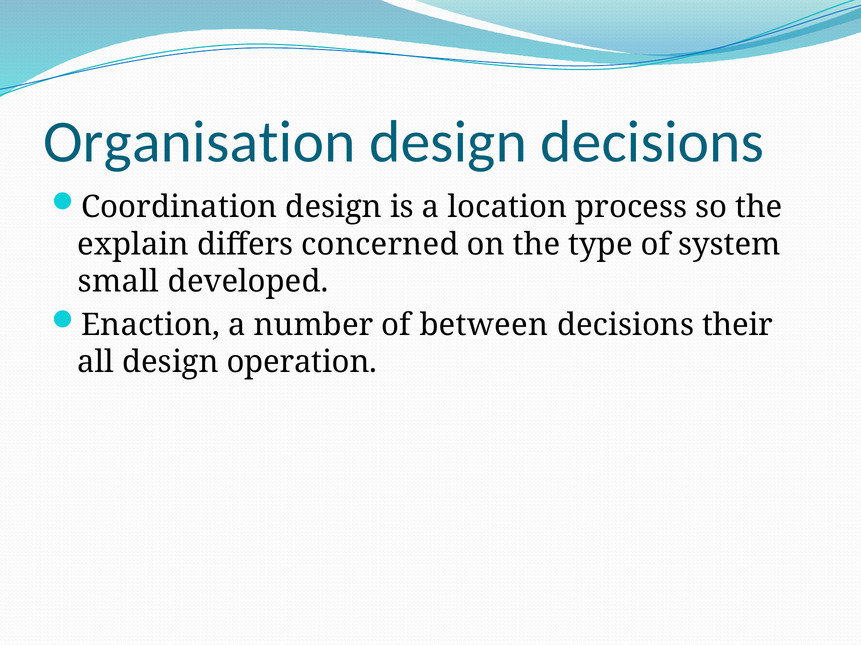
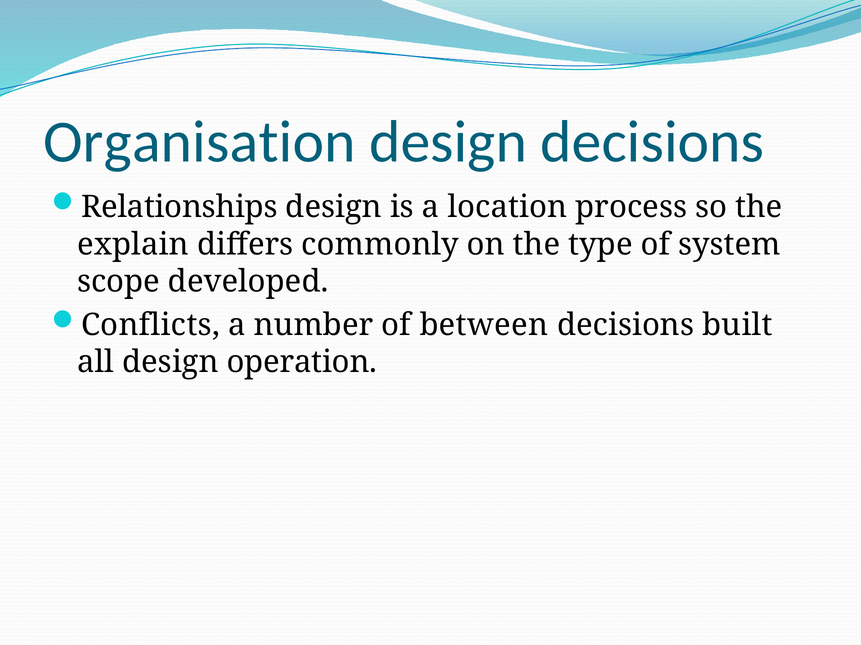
Coordination: Coordination -> Relationships
concerned: concerned -> commonly
small: small -> scope
Enaction: Enaction -> Conflicts
their: their -> built
